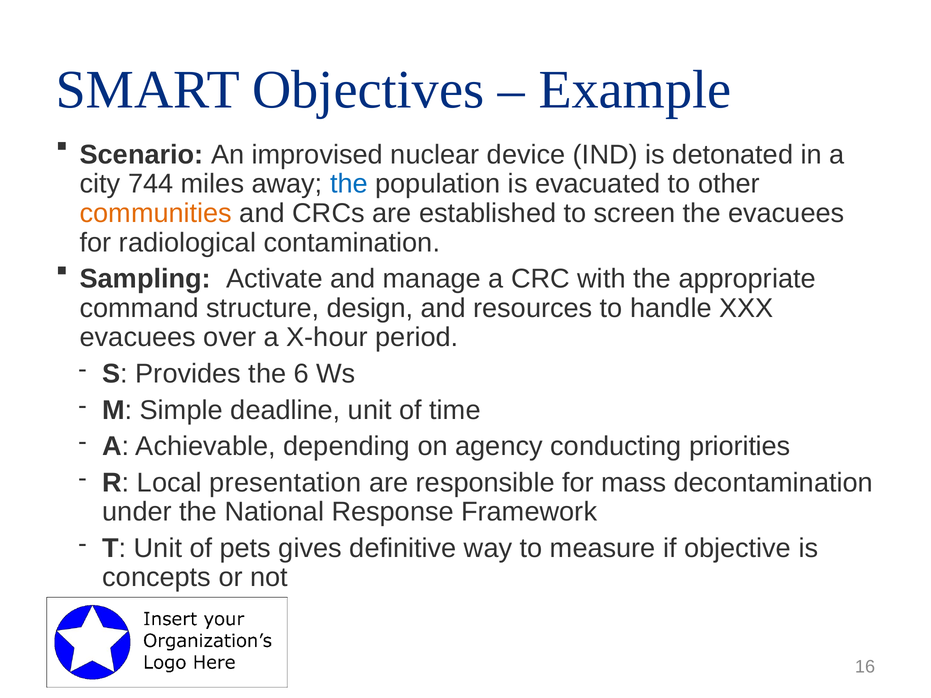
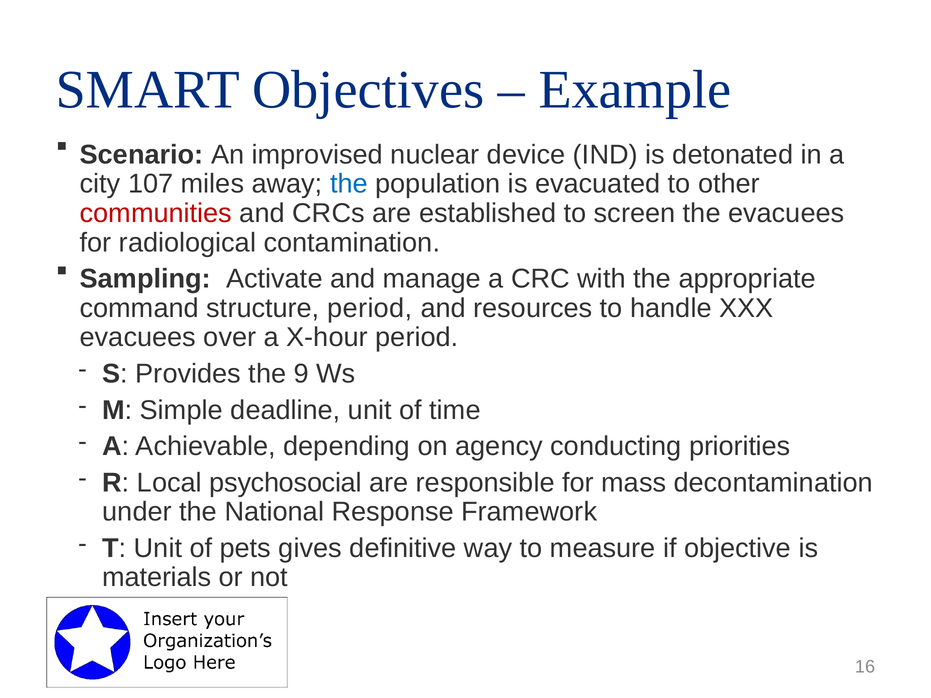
744: 744 -> 107
communities colour: orange -> red
structure design: design -> period
6: 6 -> 9
presentation: presentation -> psychosocial
concepts: concepts -> materials
